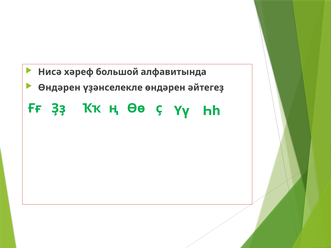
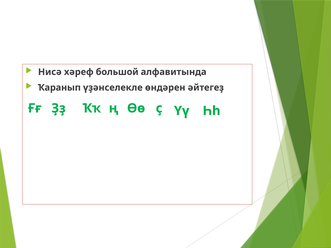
Өндәрен at (59, 88): Өндәрен -> Ҡаранып
